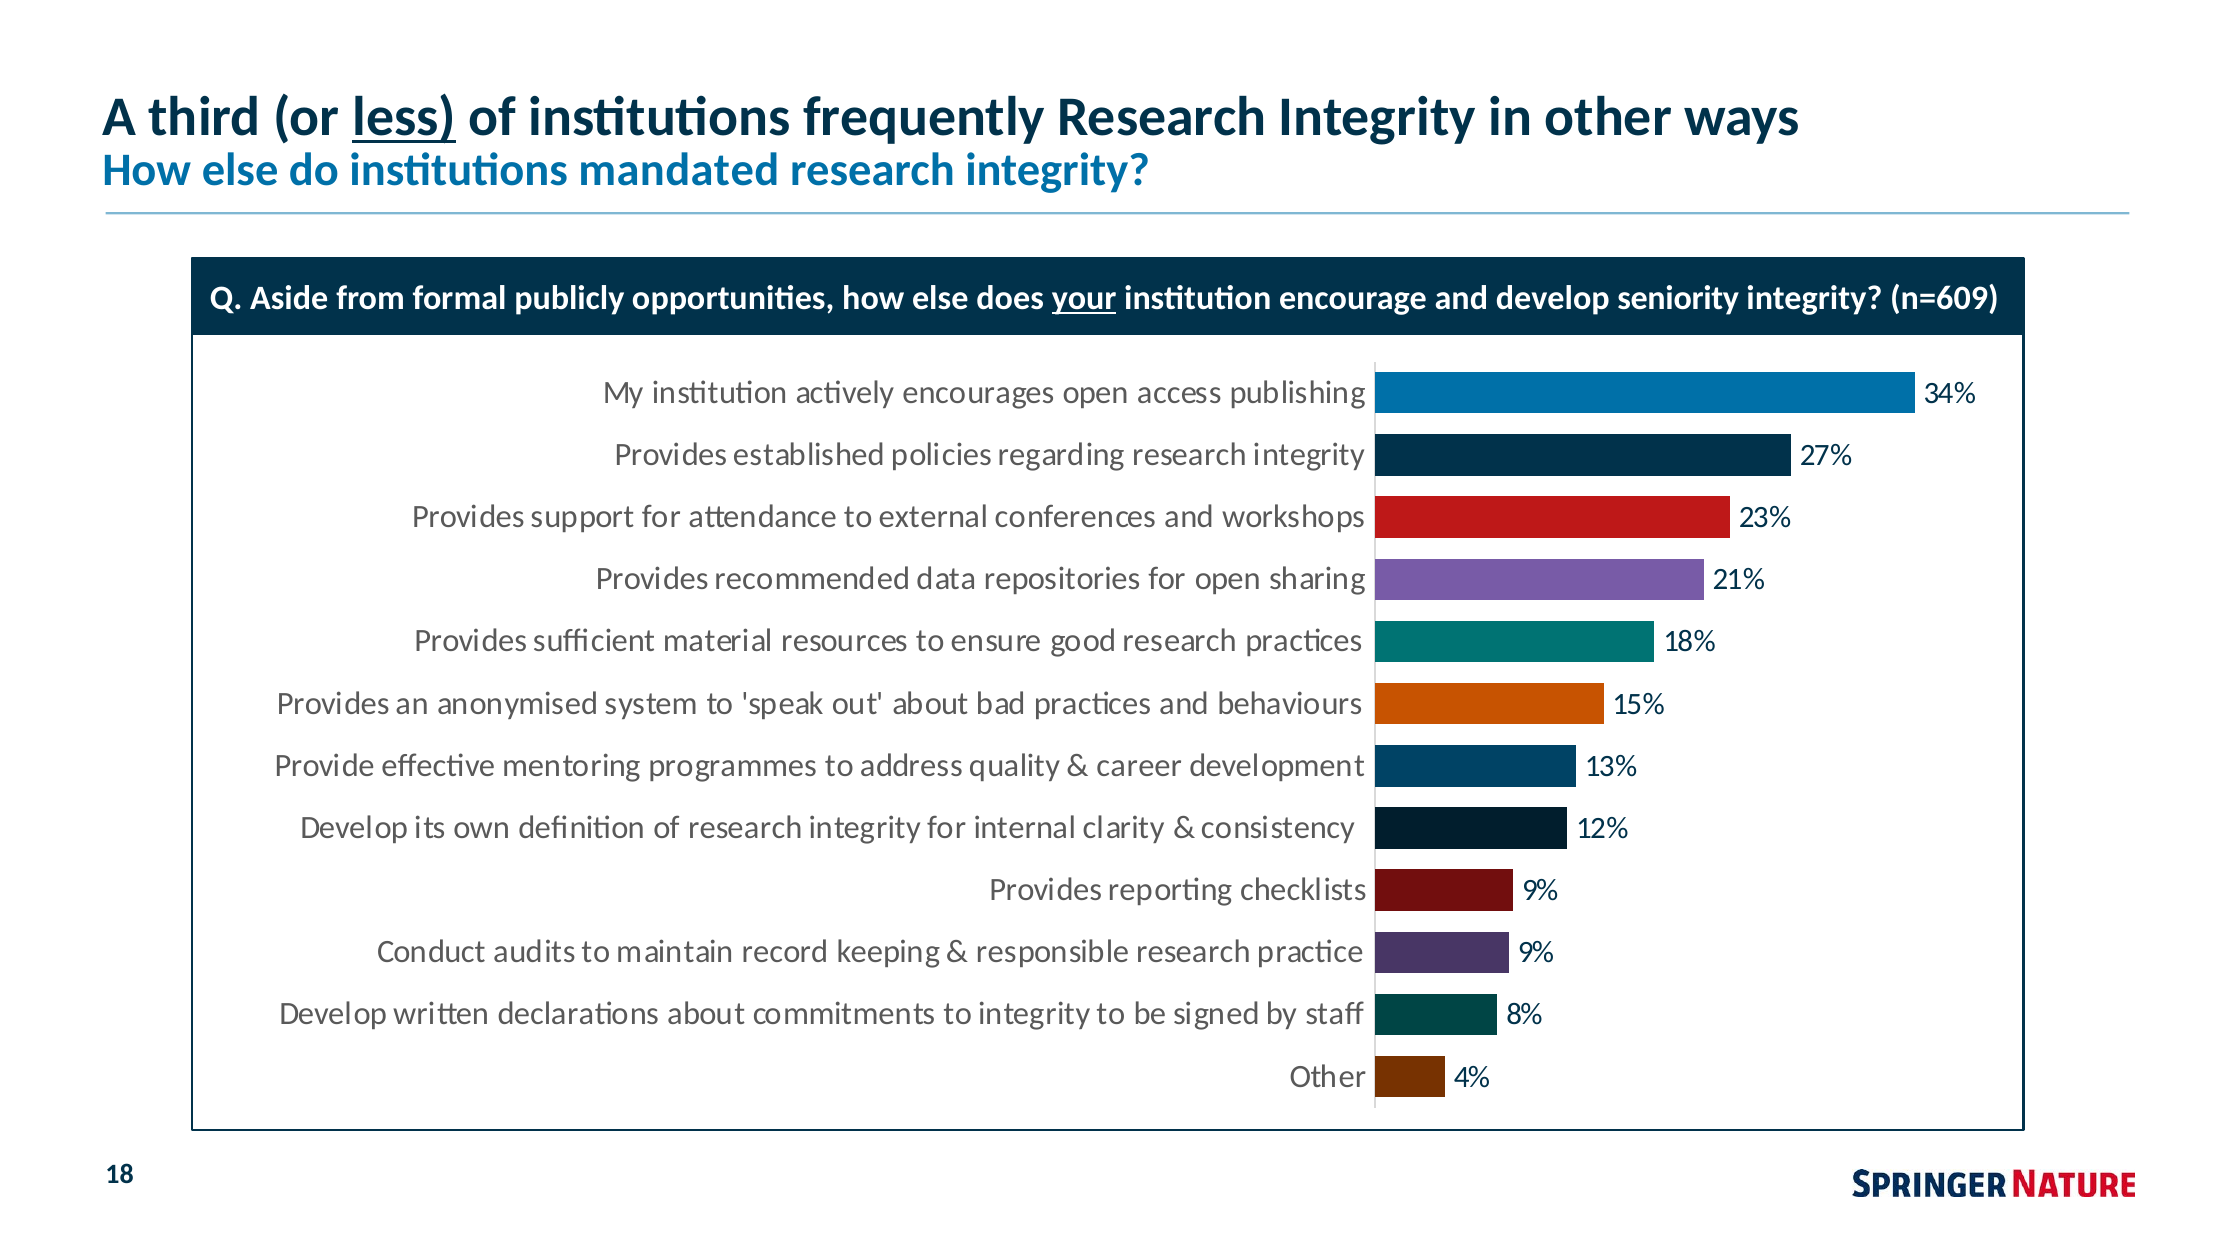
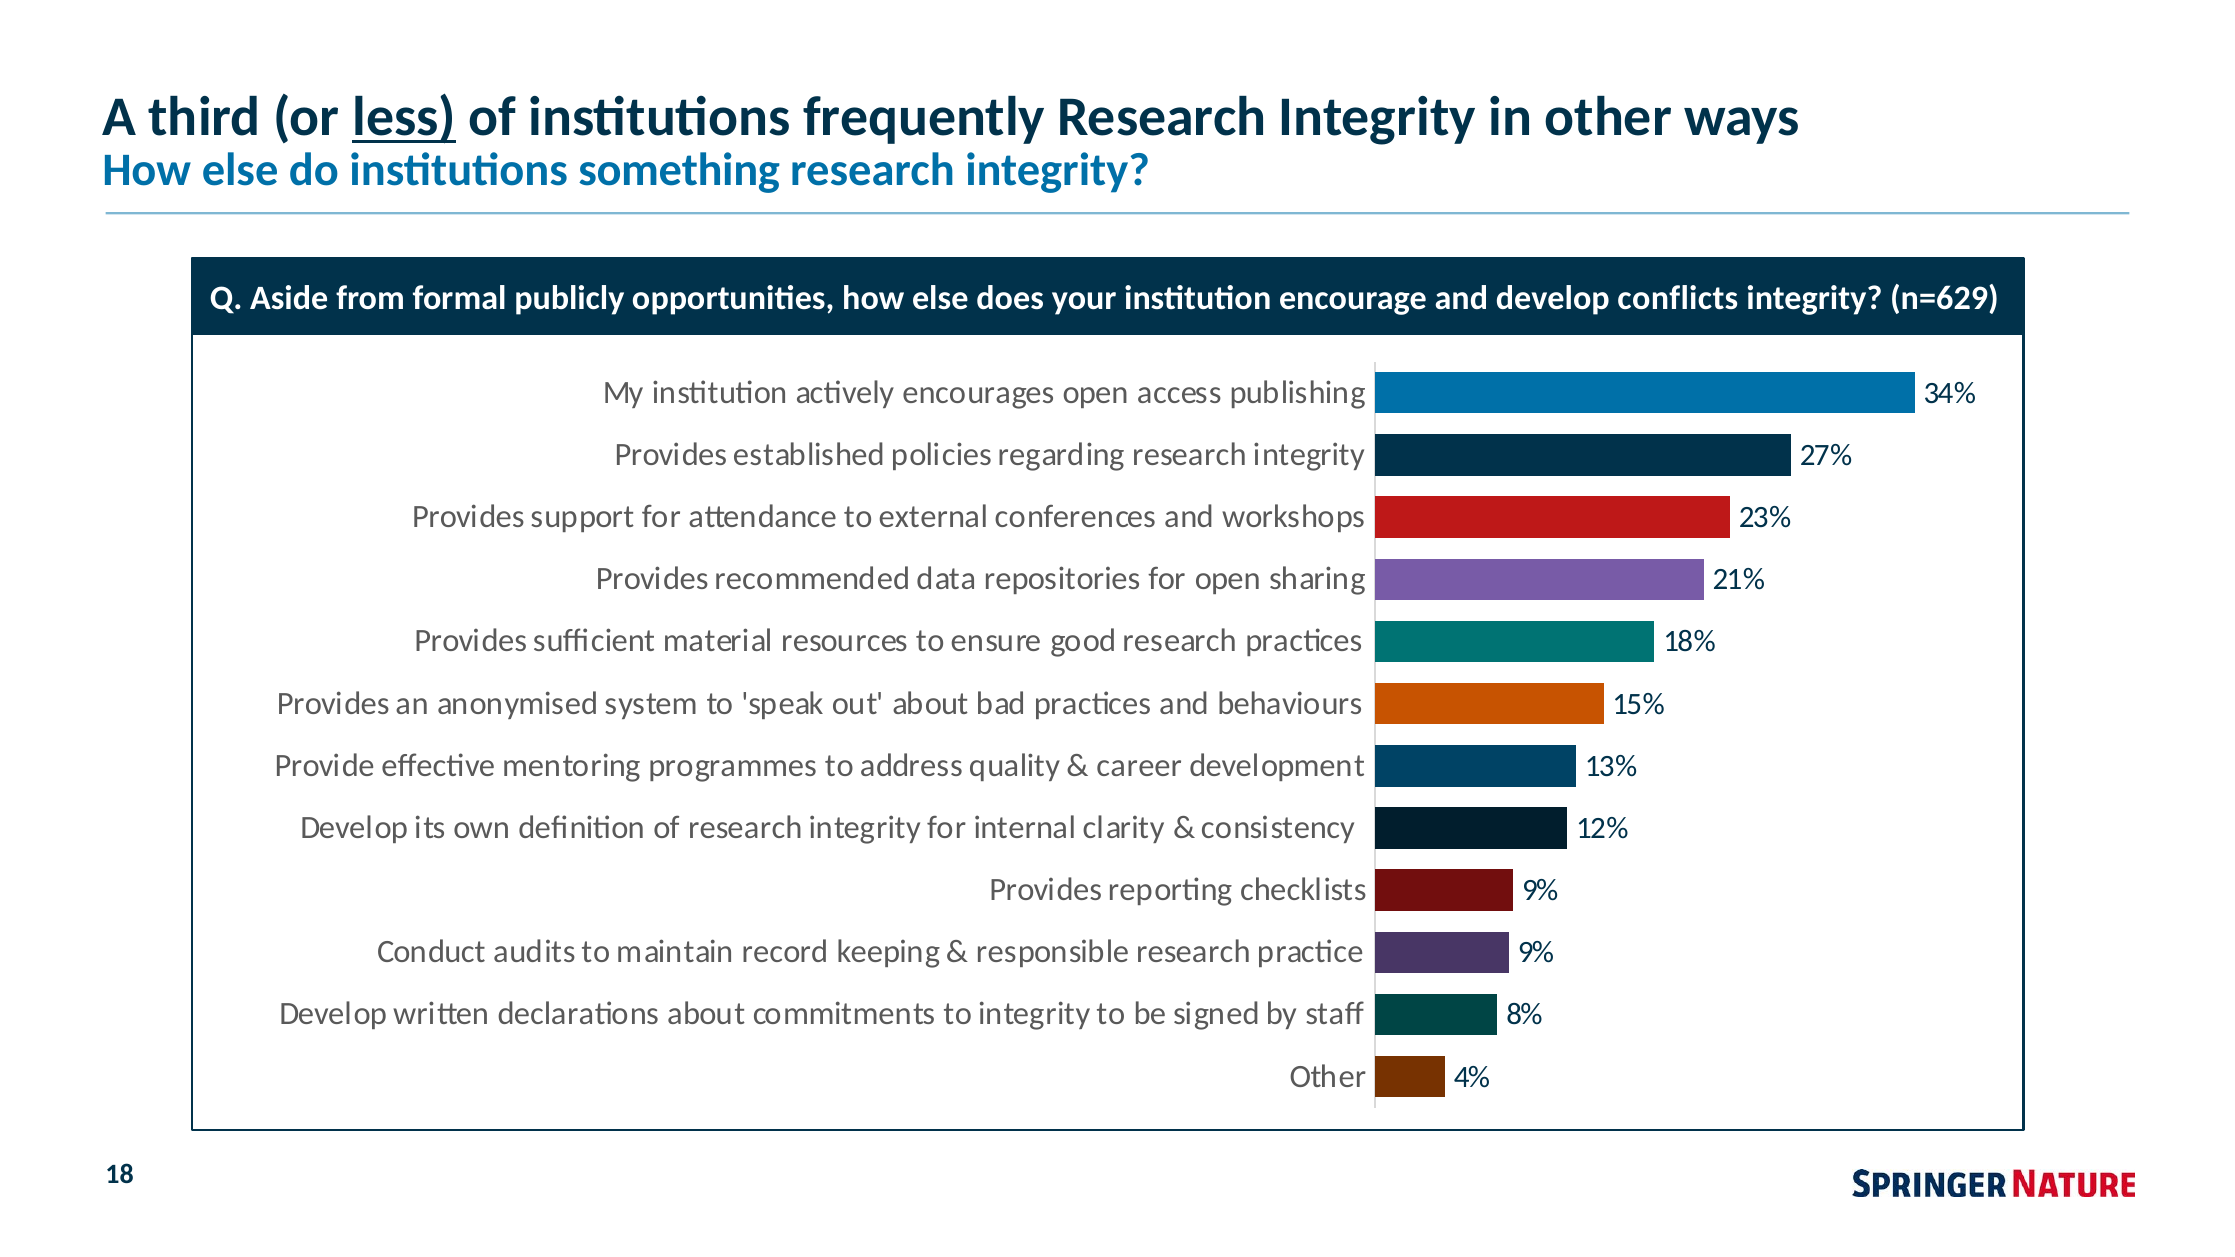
mandated: mandated -> something
your underline: present -> none
seniority: seniority -> conflicts
n=609: n=609 -> n=629
